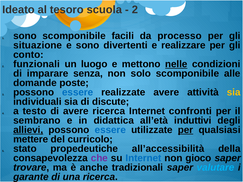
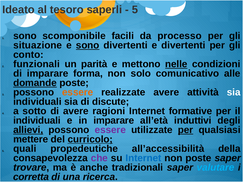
scuola: scuola -> saperli
2 at (135, 10): 2 -> 5
sono at (88, 45) underline: none -> present
e realizzare: realizzare -> divertenti
luogo: luogo -> parità
senza: senza -> forma
solo scomponibile: scomponibile -> comunicativo
domande underline: none -> present
essere at (78, 92) colour: blue -> orange
sia at (234, 92) colour: yellow -> white
testo: testo -> sotto
avere ricerca: ricerca -> ragioni
confronti: confronti -> formative
sembrano at (37, 121): sembrano -> individuali
in didattica: didattica -> imparare
essere at (110, 130) colour: blue -> purple
curricolo underline: none -> present
stato: stato -> quali
non gioco: gioco -> poste
garante: garante -> corretta
